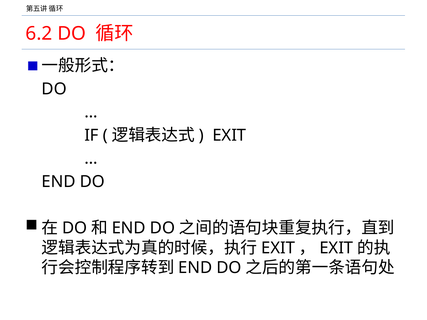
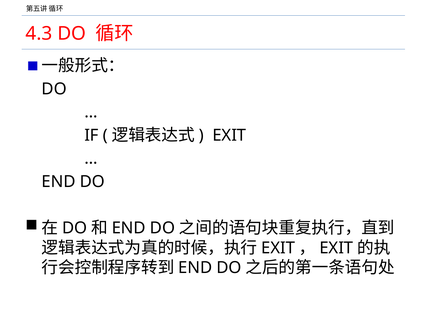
6.2: 6.2 -> 4.3
